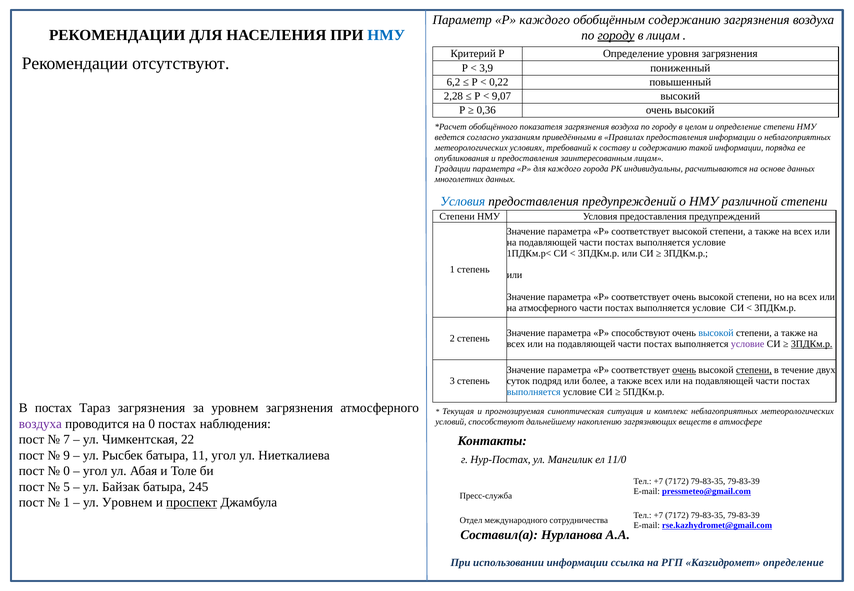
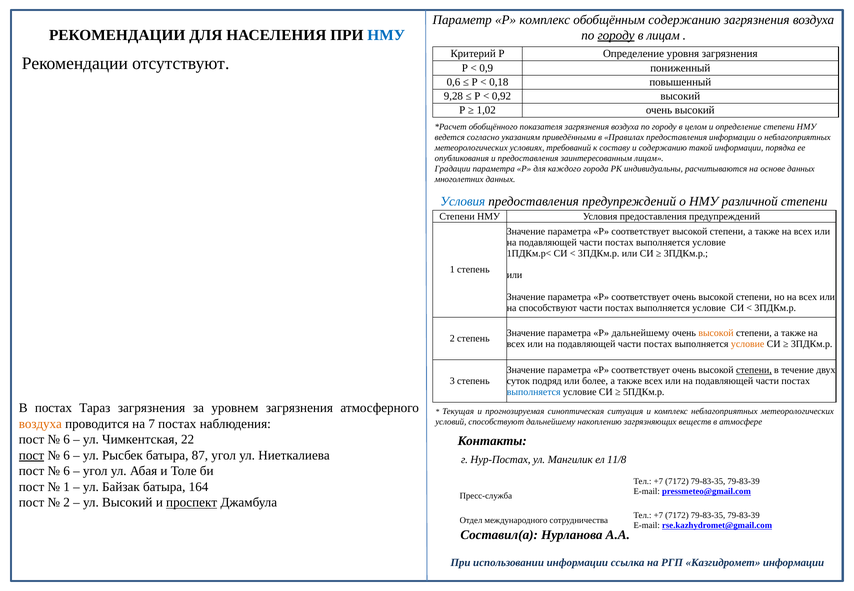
Р каждого: каждого -> комплекс
3,9: 3,9 -> 0,9
6,2: 6,2 -> 0,6
0,22: 0,22 -> 0,18
2,28: 2,28 -> 9,28
9,07: 9,07 -> 0,92
0,36: 0,36 -> 1,02
на атмосферного: атмосферного -> способствуют
Р способствуют: способствуют -> дальнейшему
высокой at (716, 333) colour: blue -> orange
условие at (748, 344) colour: purple -> orange
3ПДКм.р at (812, 344) underline: present -> none
очень at (684, 370) underline: present -> none
воздуха at (40, 424) colour: purple -> orange
на 0: 0 -> 7
7 at (67, 440): 7 -> 6
пост at (32, 455) underline: none -> present
9 at (67, 455): 9 -> 6
11: 11 -> 87
11/0: 11/0 -> 11/8
0 at (67, 471): 0 -> 6
5 at (67, 487): 5 -> 1
245: 245 -> 164
1 at (67, 503): 1 -> 2
ул Уровнем: Уровнем -> Высокий
Казгидромет определение: определение -> информации
